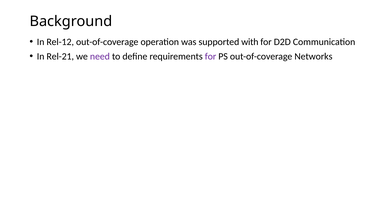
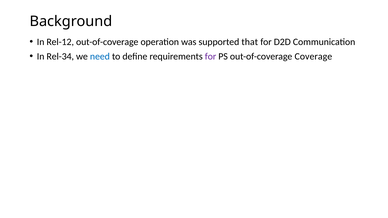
with: with -> that
Rel-21: Rel-21 -> Rel-34
need colour: purple -> blue
Networks: Networks -> Coverage
